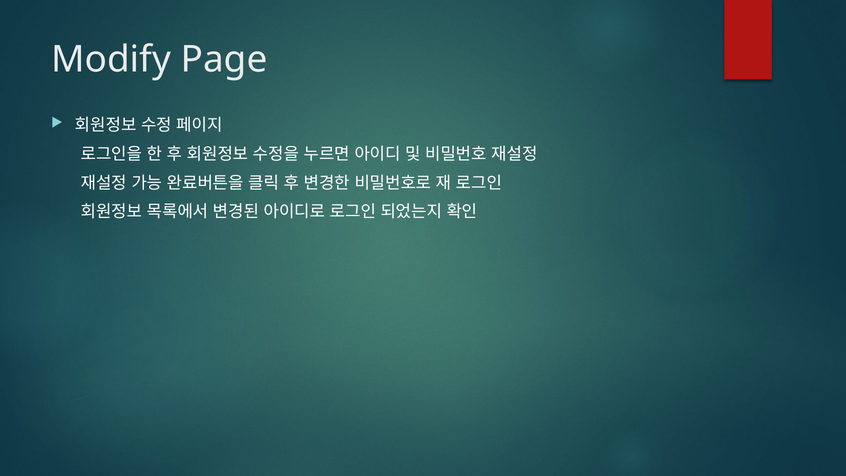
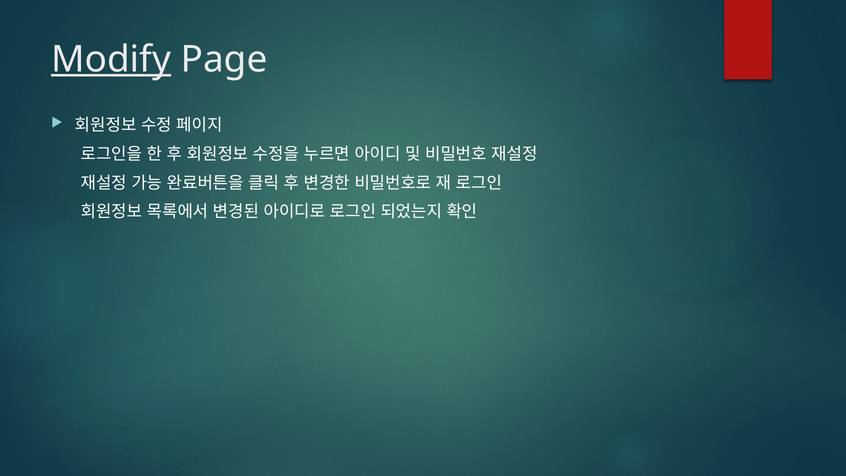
Modify underline: none -> present
